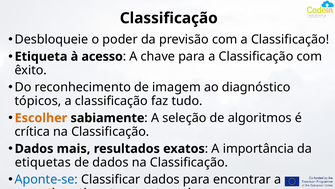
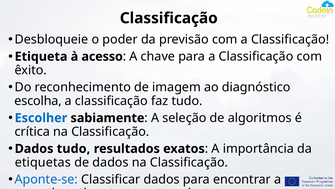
tópicos: tópicos -> escolha
Escolher colour: orange -> blue
Dados mais: mais -> tudo
